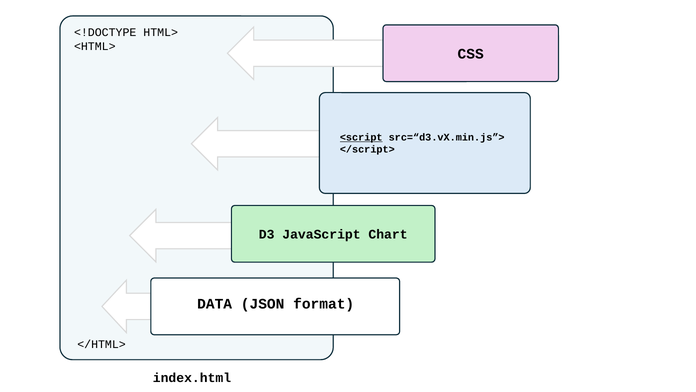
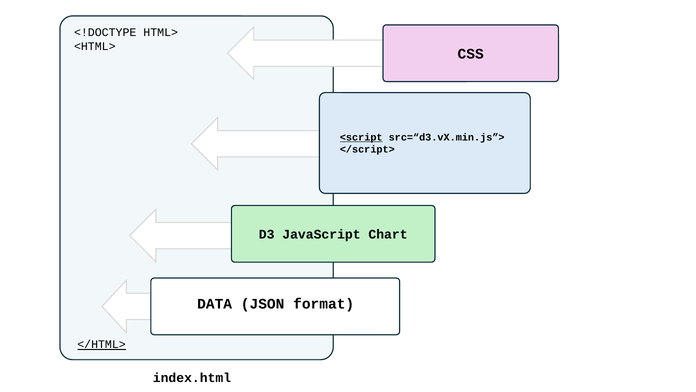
</HTML> underline: none -> present
